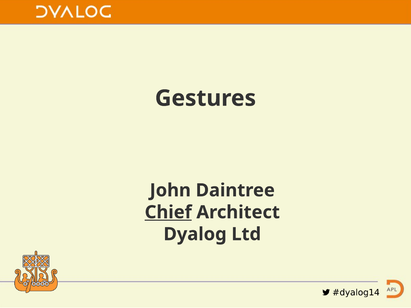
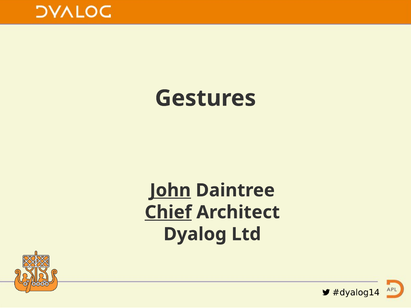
John underline: none -> present
